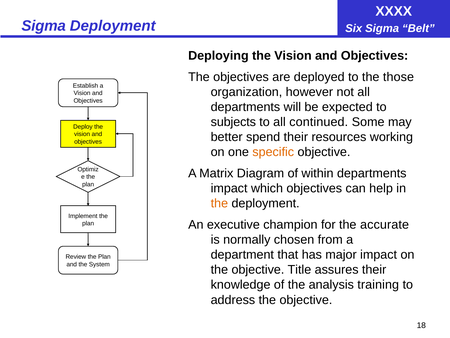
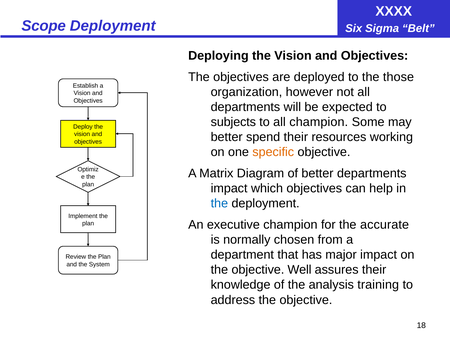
Sigma at (44, 26): Sigma -> Scope
all continued: continued -> champion
of within: within -> better
the at (219, 203) colour: orange -> blue
Title: Title -> Well
